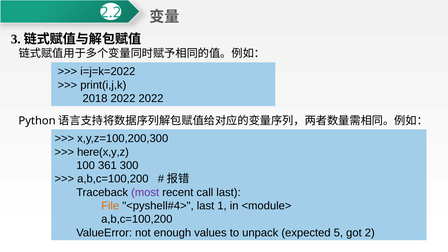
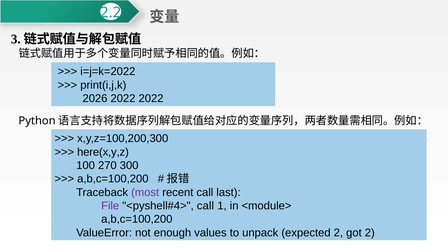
2018: 2018 -> 2026
361: 361 -> 270
File colour: orange -> purple
last at (206, 206): last -> call
expected 5: 5 -> 2
